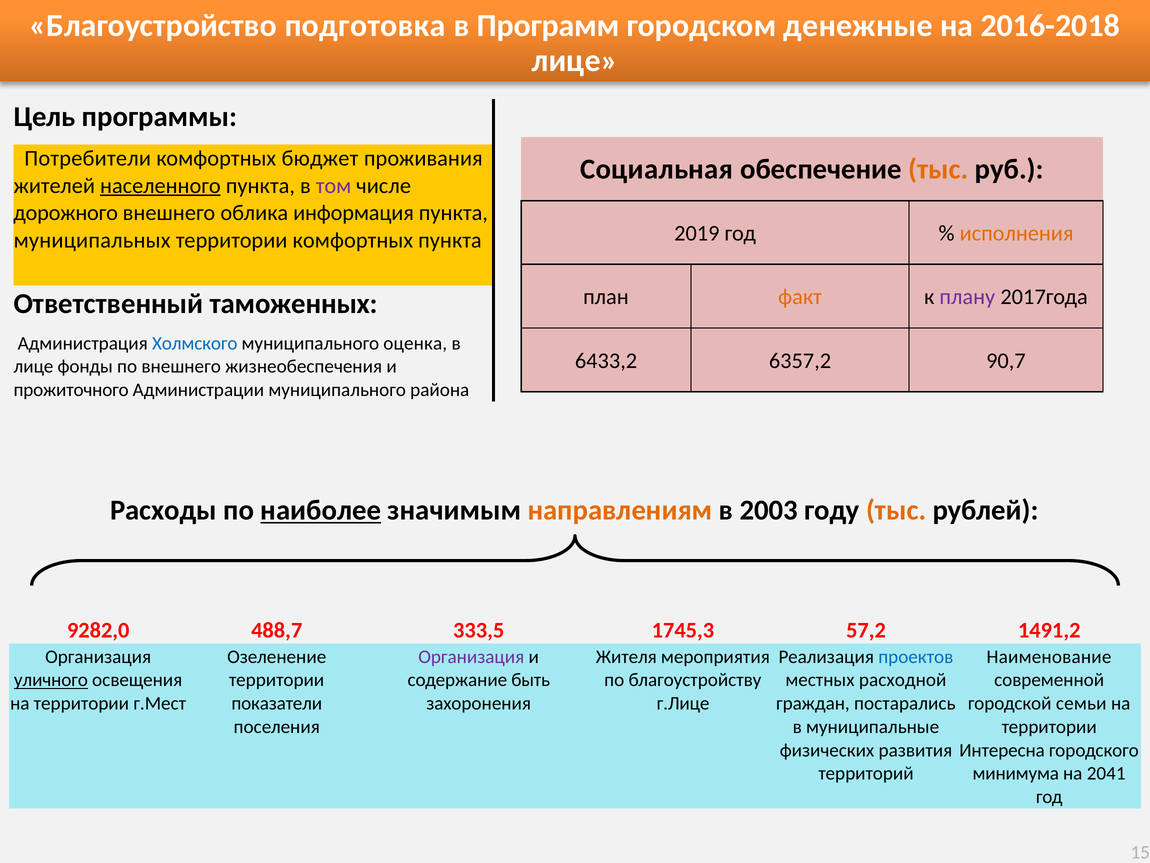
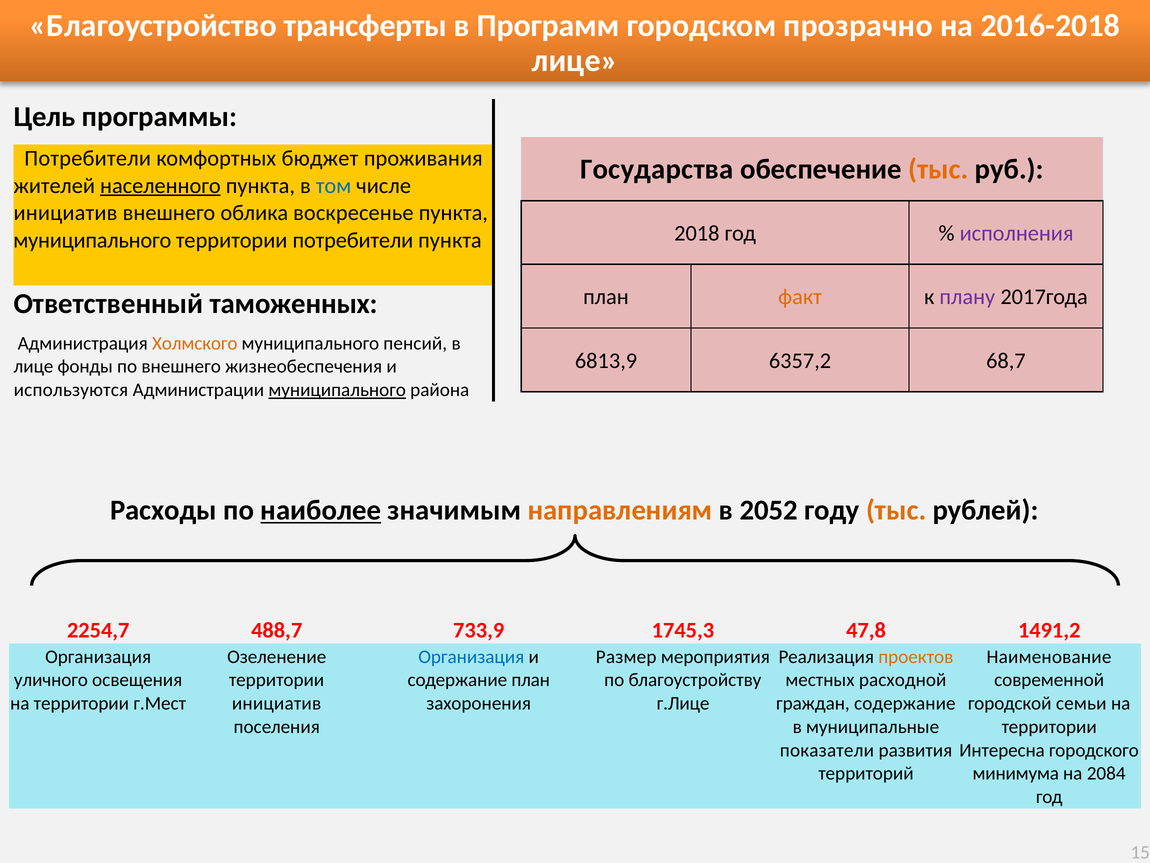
подготовка: подготовка -> трансферты
денежные: денежные -> прозрачно
Социальная: Социальная -> Государства
том colour: purple -> blue
дорожного at (66, 213): дорожного -> инициатив
информация: информация -> воскресенье
2019: 2019 -> 2018
исполнения colour: orange -> purple
муниципальных at (92, 240): муниципальных -> муниципального
территории комфортных: комфортных -> потребители
Холмского colour: blue -> orange
оценка: оценка -> пенсий
6433,2: 6433,2 -> 6813,9
90,7: 90,7 -> 68,7
прожиточного: прожиточного -> используются
муниципального at (337, 390) underline: none -> present
2003: 2003 -> 2052
9282,0: 9282,0 -> 2254,7
333,5: 333,5 -> 733,9
57,2: 57,2 -> 47,8
Организация at (471, 656) colour: purple -> blue
Жителя: Жителя -> Размер
проектов colour: blue -> orange
уличного underline: present -> none
содержание быть: быть -> план
показатели at (277, 703): показатели -> инициатив
граждан постарались: постарались -> содержание
физических: физических -> показатели
2041: 2041 -> 2084
